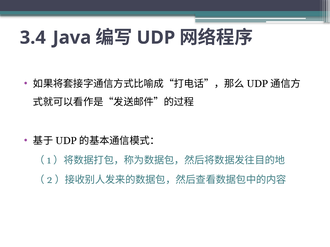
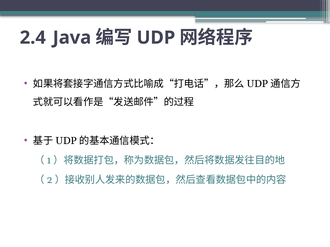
3.4: 3.4 -> 2.4
